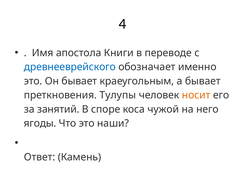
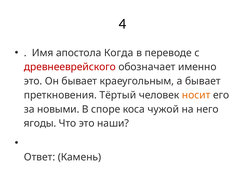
Книги: Книги -> Когда
древнееврейского colour: blue -> red
Тулупы: Тулупы -> Тёртый
занятий: занятий -> новыми
